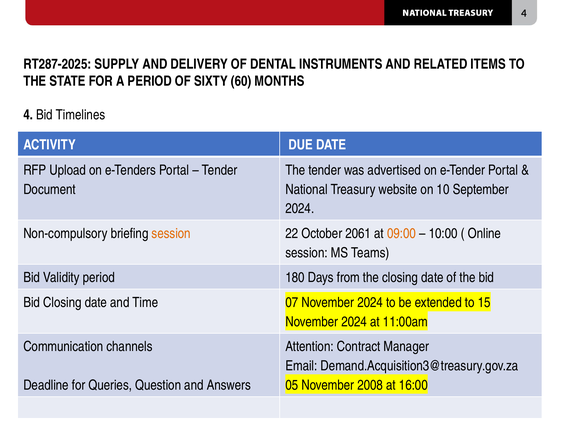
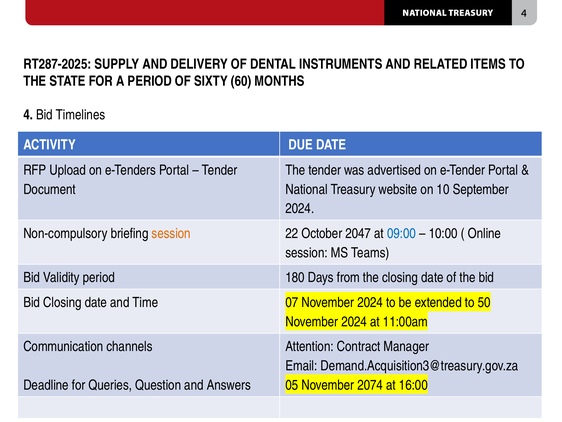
2061: 2061 -> 2047
09:00 colour: orange -> blue
15: 15 -> 50
2008: 2008 -> 2074
